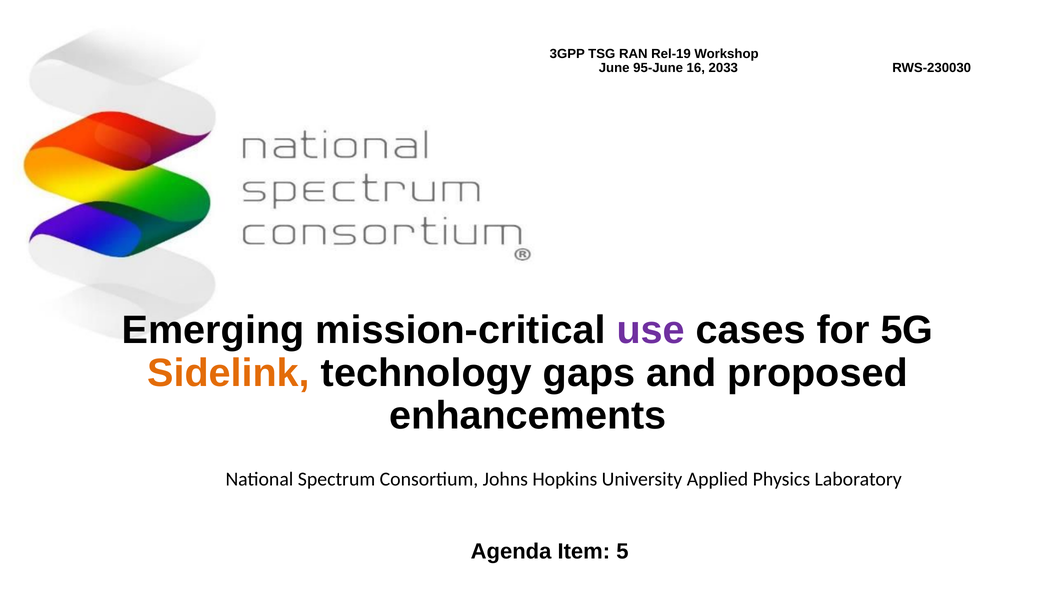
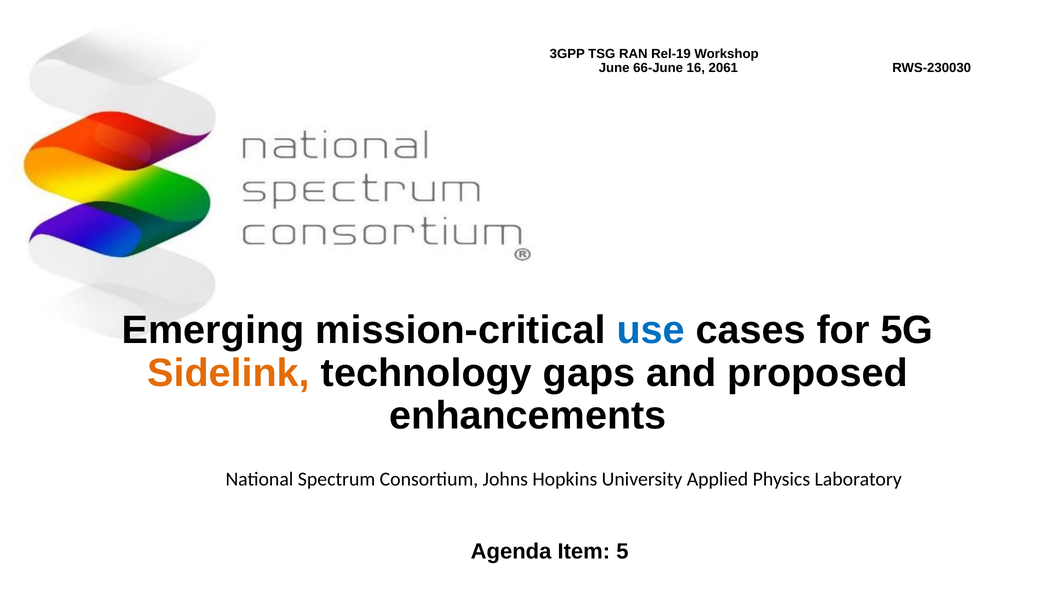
95-June: 95-June -> 66-June
2033: 2033 -> 2061
use colour: purple -> blue
